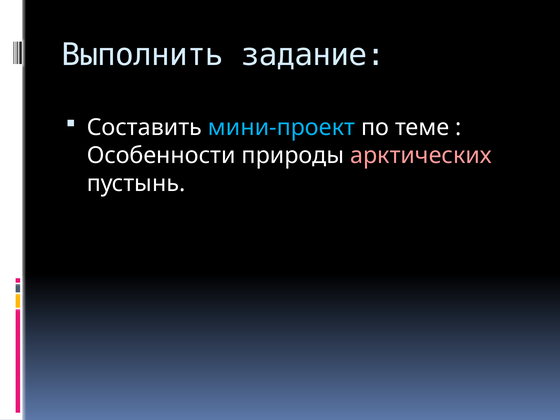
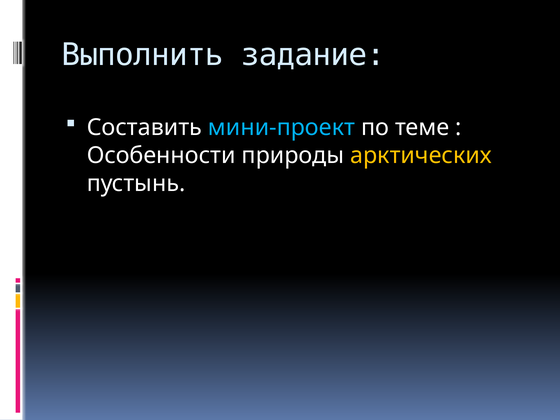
арктических colour: pink -> yellow
